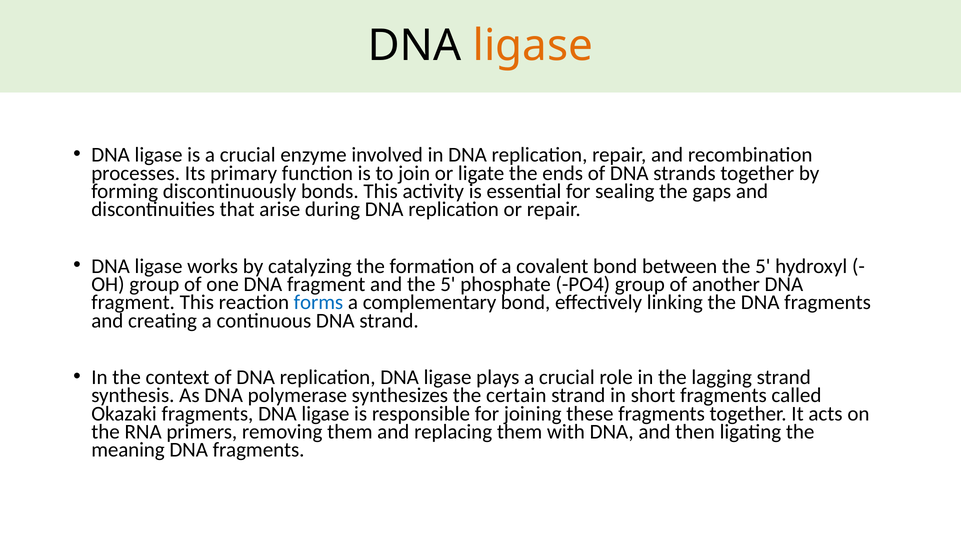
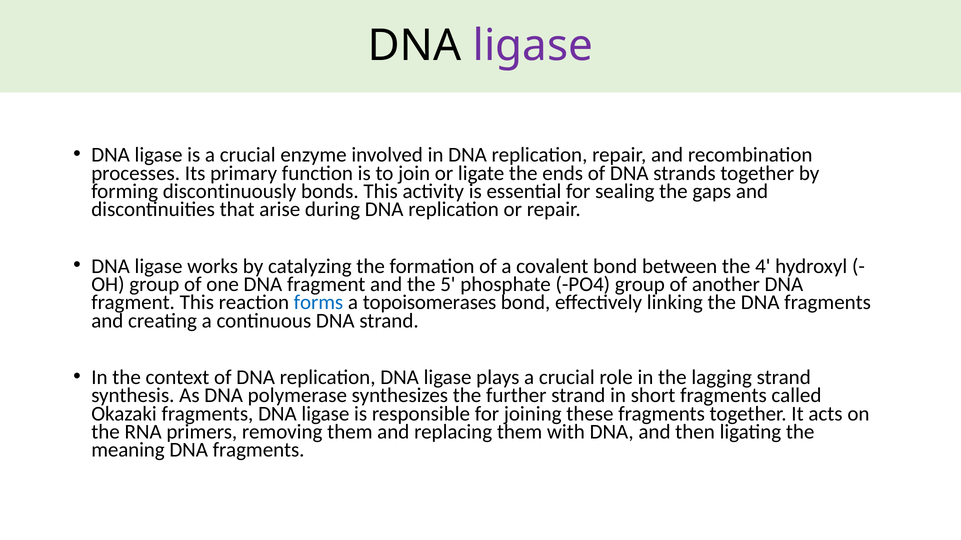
ligase at (533, 46) colour: orange -> purple
between the 5: 5 -> 4
complementary: complementary -> topoisomerases
certain: certain -> further
